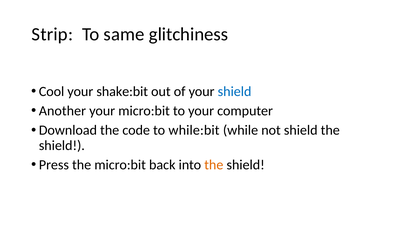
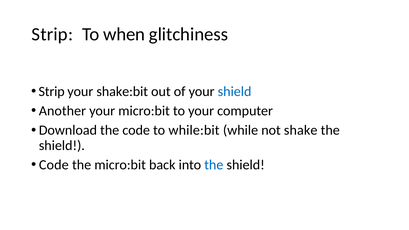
same: same -> when
Cool at (52, 91): Cool -> Strip
not shield: shield -> shake
Press at (54, 165): Press -> Code
the at (214, 165) colour: orange -> blue
